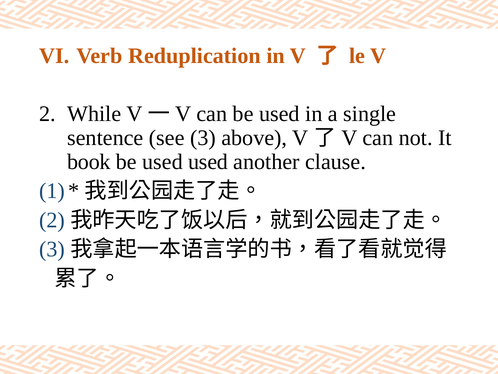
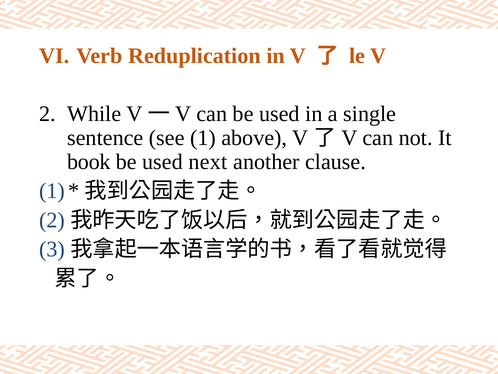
see 3: 3 -> 1
used used: used -> next
